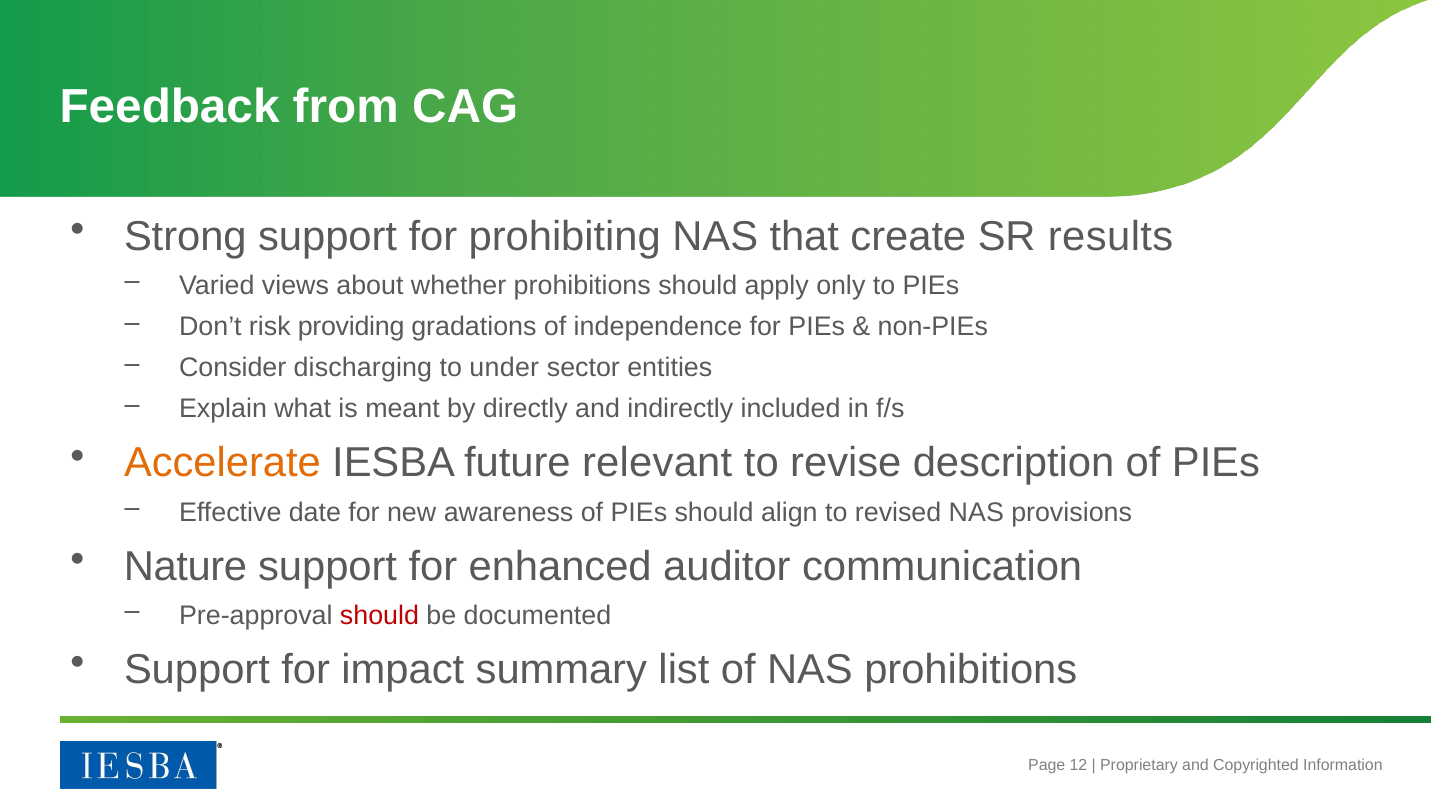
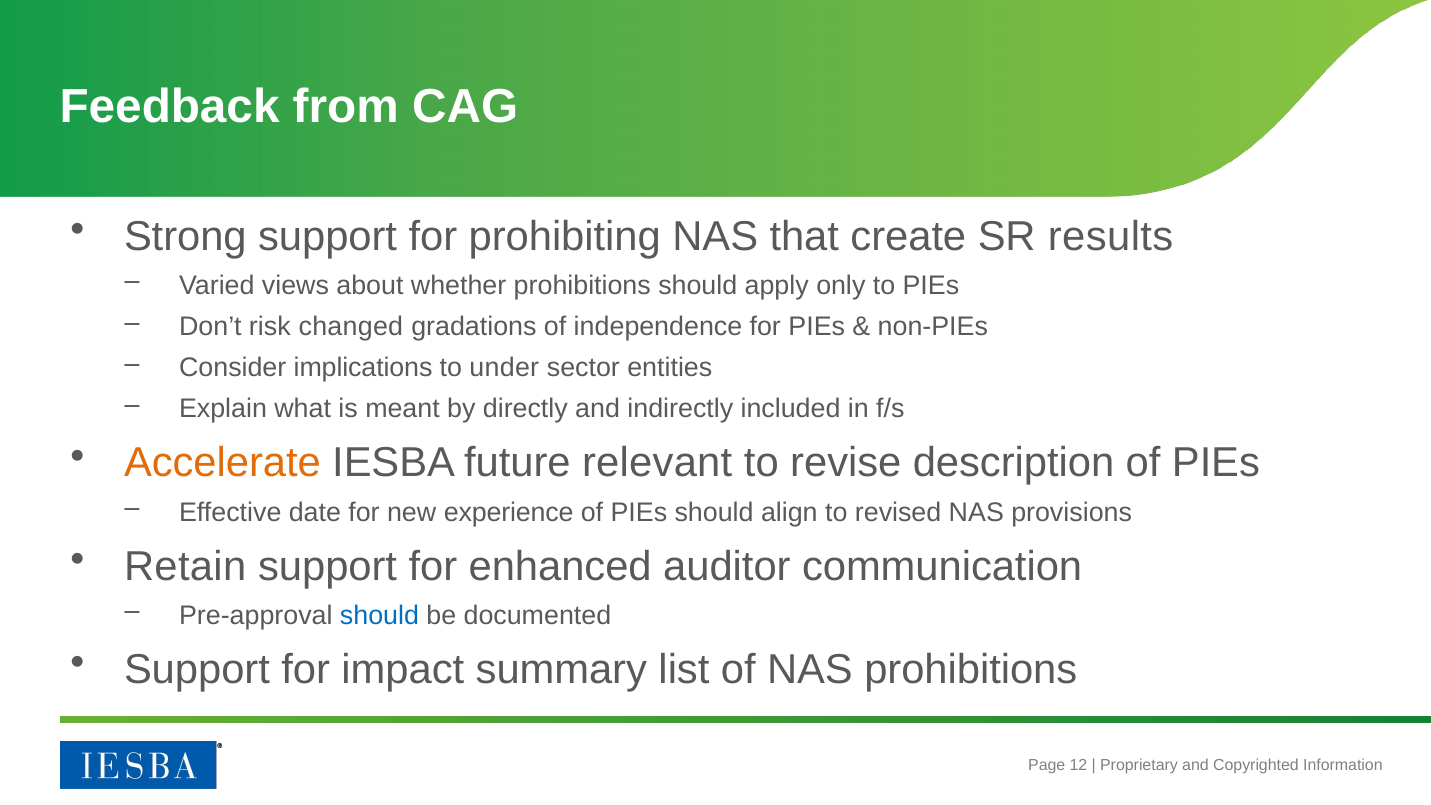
providing: providing -> changed
discharging: discharging -> implications
awareness: awareness -> experience
Nature: Nature -> Retain
should at (379, 615) colour: red -> blue
